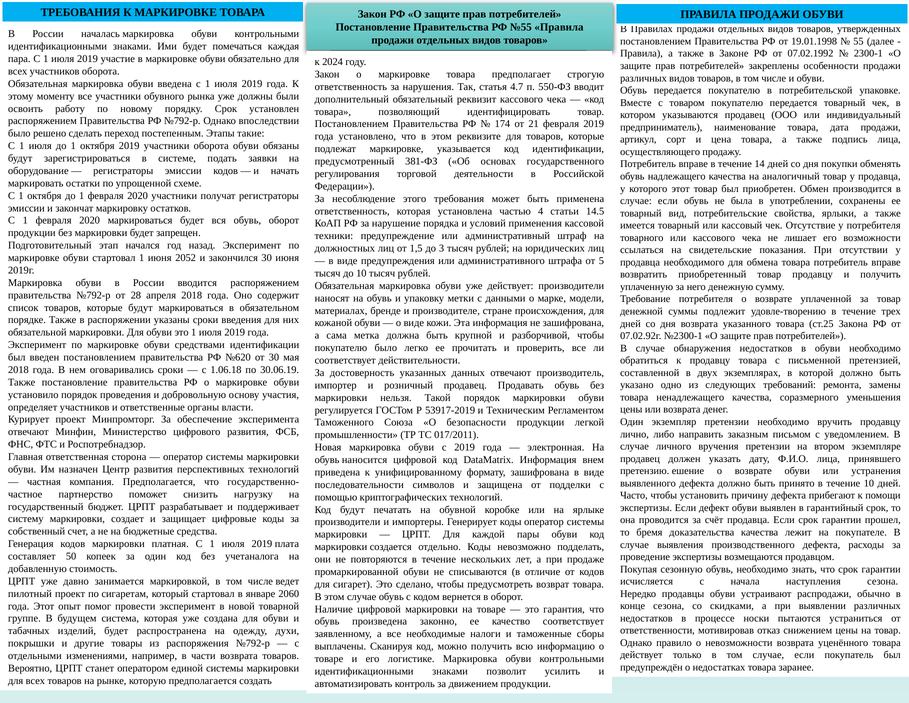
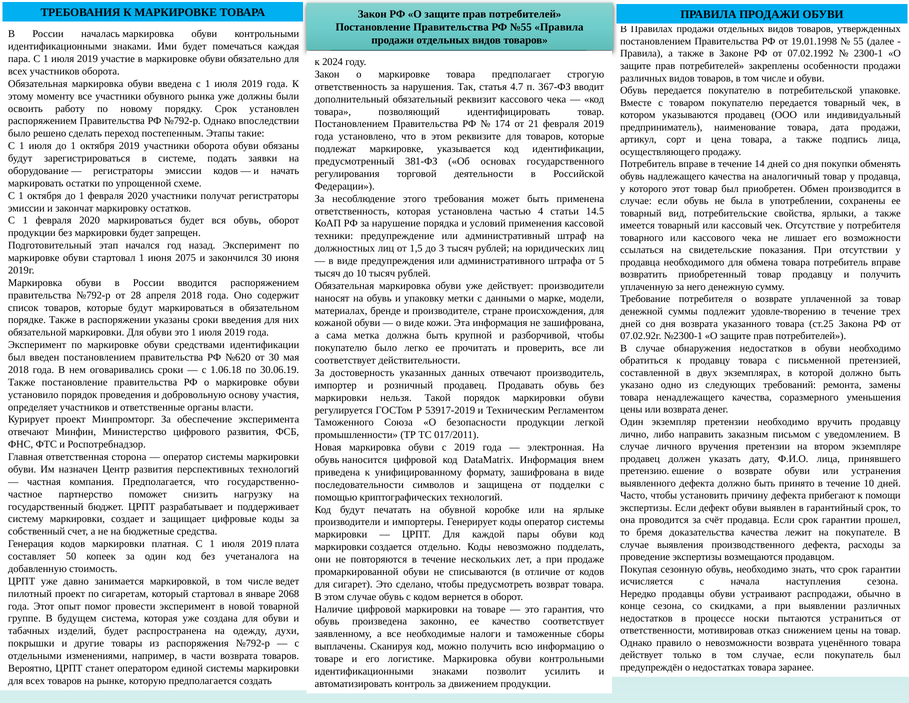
550-ФЗ: 550-ФЗ -> 367-ФЗ
2052: 2052 -> 2075
2060: 2060 -> 2068
